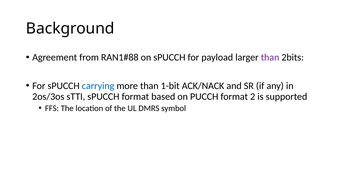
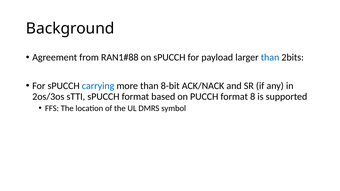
than at (270, 57) colour: purple -> blue
1-bit: 1-bit -> 8-bit
2: 2 -> 8
